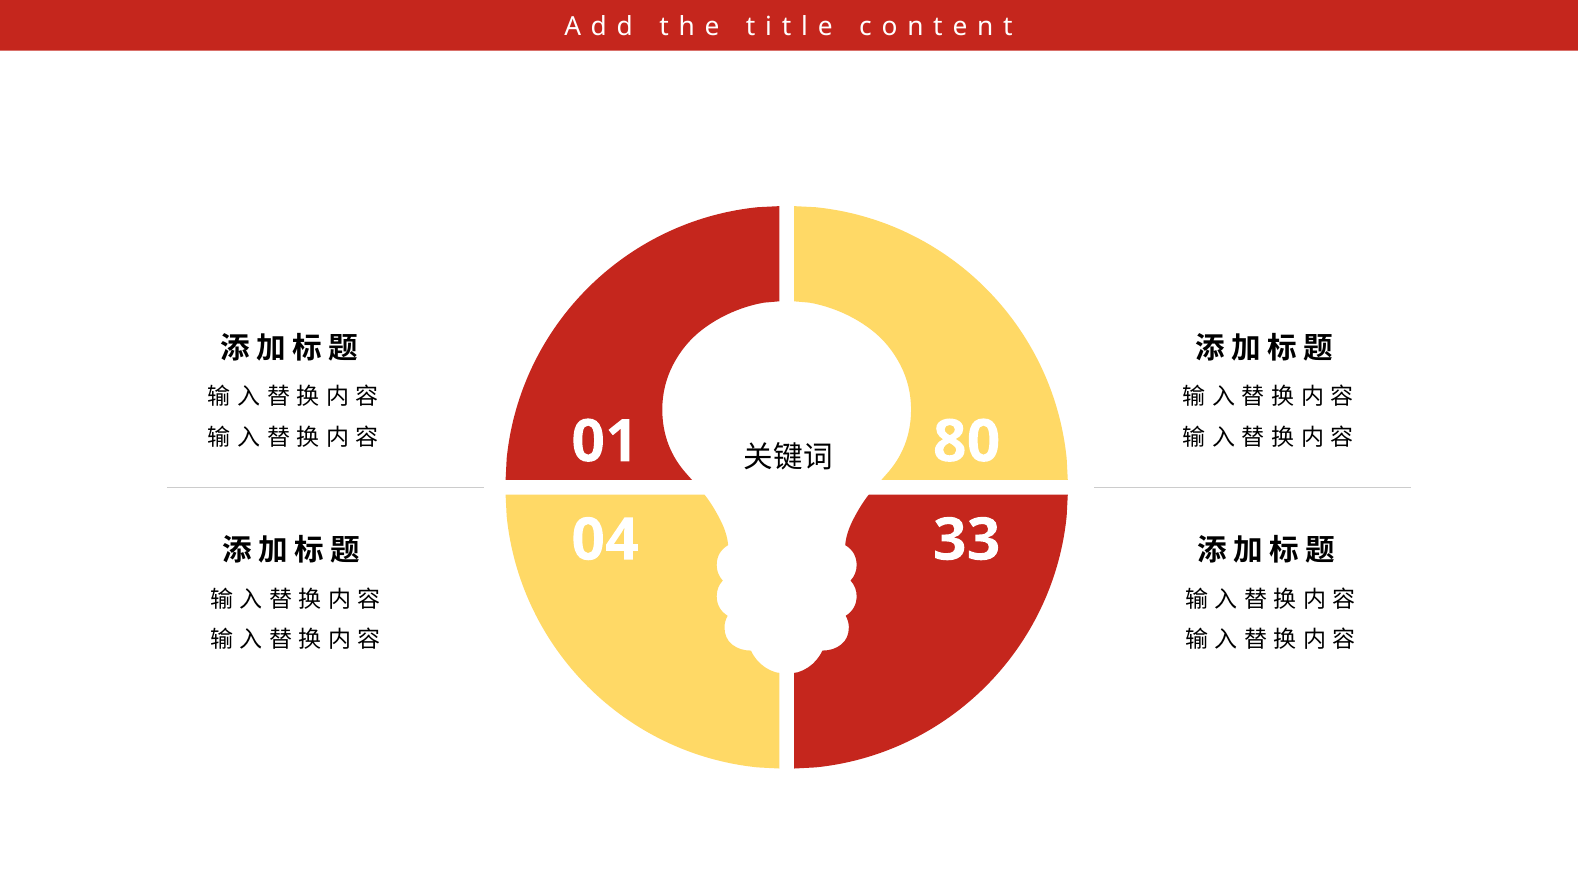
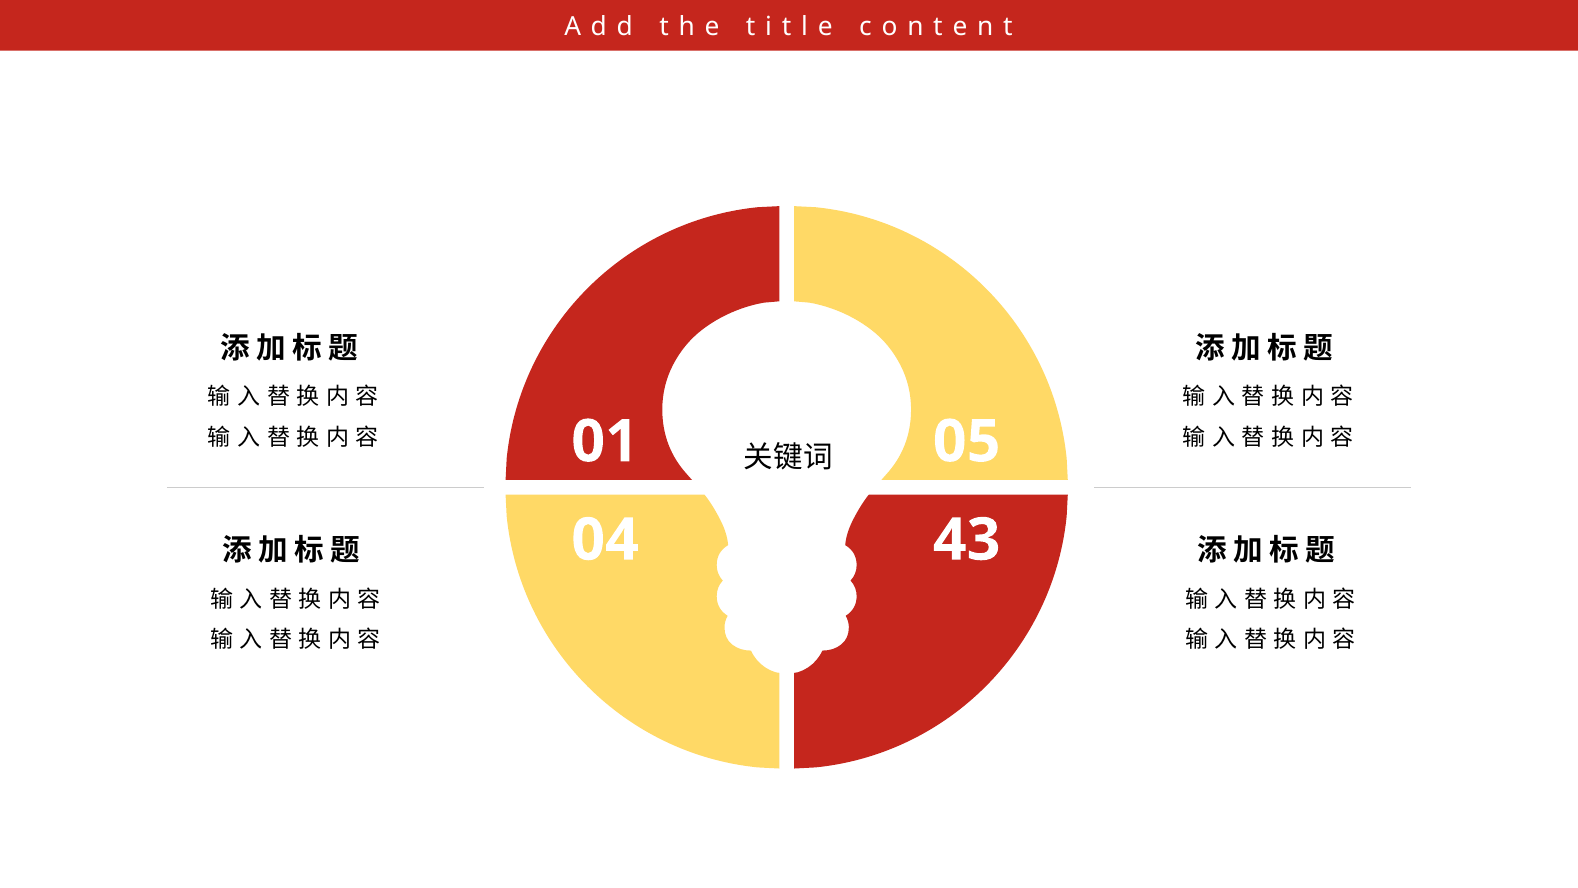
80: 80 -> 05
33: 33 -> 43
